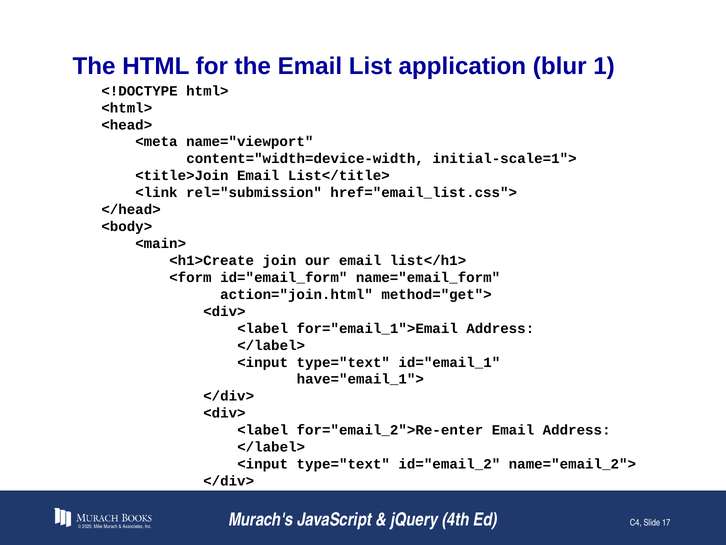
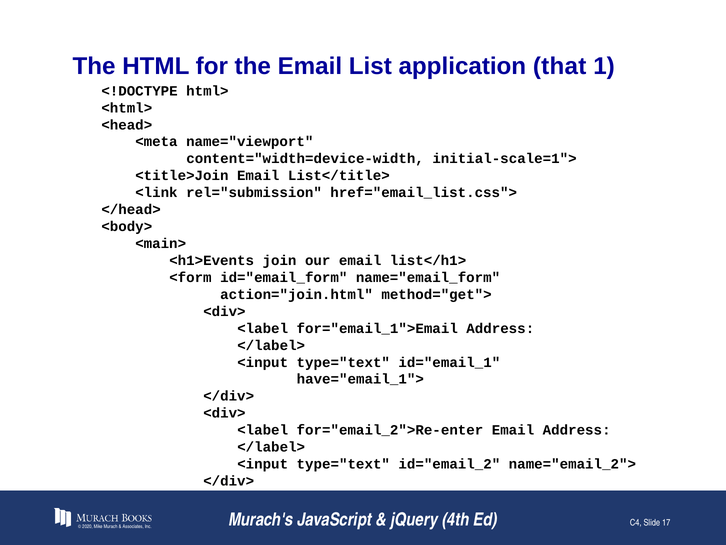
blur: blur -> that
<h1>Create: <h1>Create -> <h1>Events
